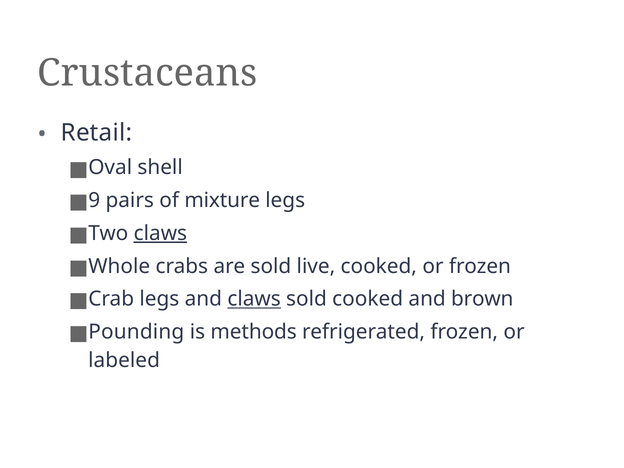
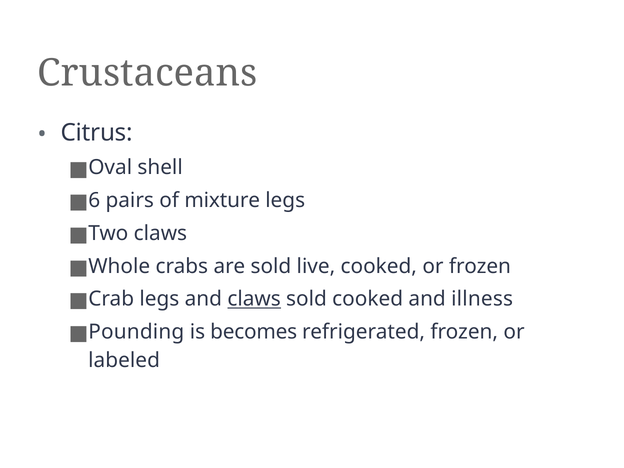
Retail: Retail -> Citrus
9: 9 -> 6
claws at (160, 233) underline: present -> none
brown: brown -> illness
methods: methods -> becomes
